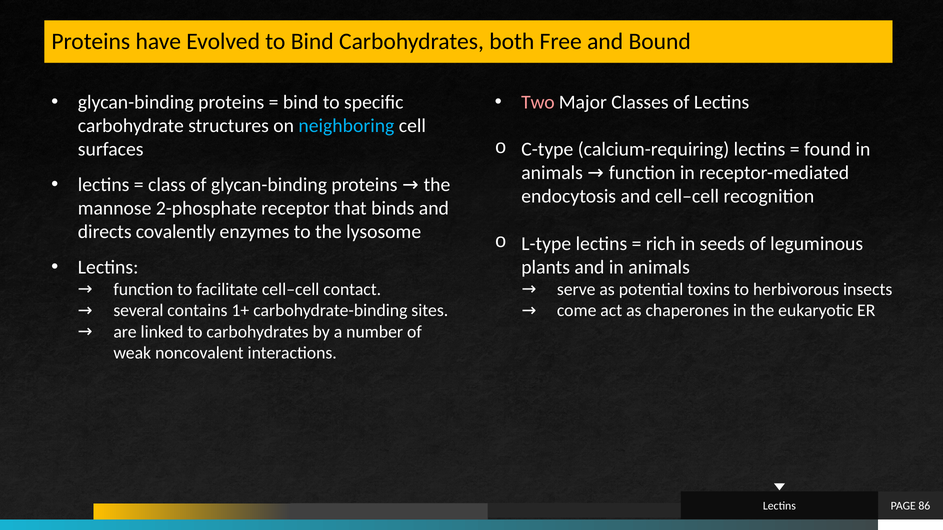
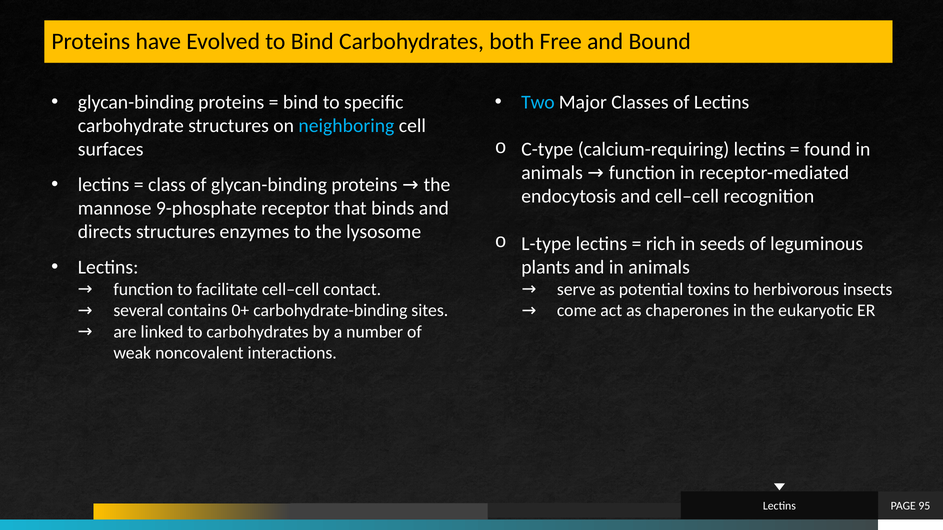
Two colour: pink -> light blue
2-phosphate: 2-phosphate -> 9-phosphate
directs covalently: covalently -> structures
1+: 1+ -> 0+
86: 86 -> 95
